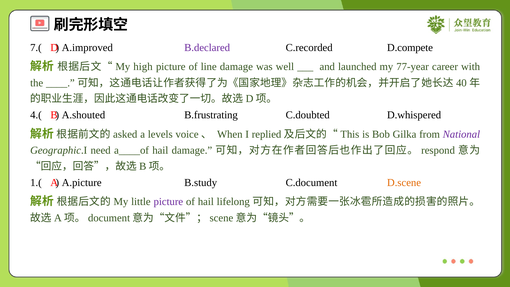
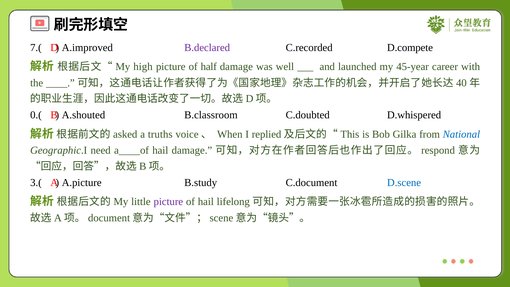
line: line -> half
77-year: 77-year -> 45-year
4.(: 4.( -> 0.(
B.frustrating: B.frustrating -> B.classroom
levels: levels -> truths
National colour: purple -> blue
1.(: 1.( -> 3.(
D.scene colour: orange -> blue
